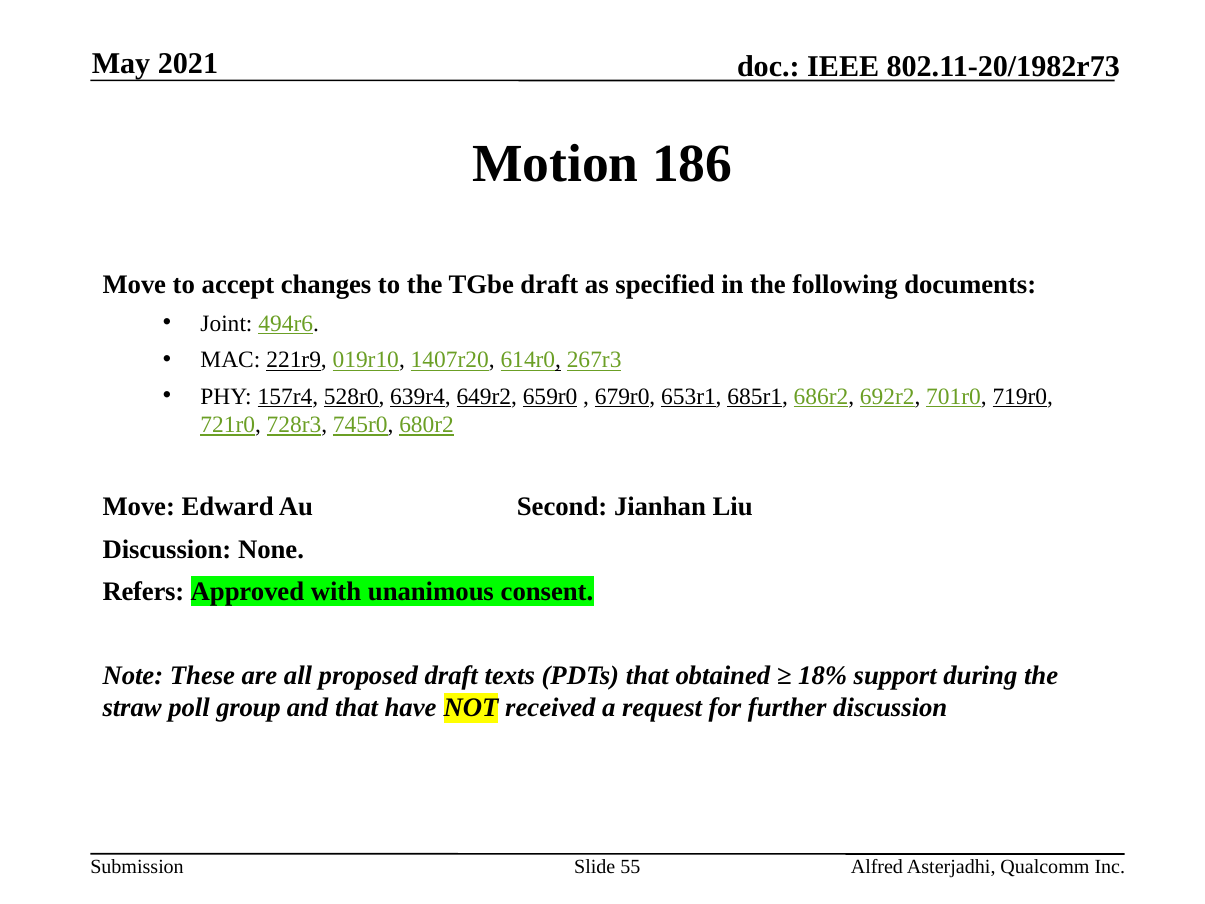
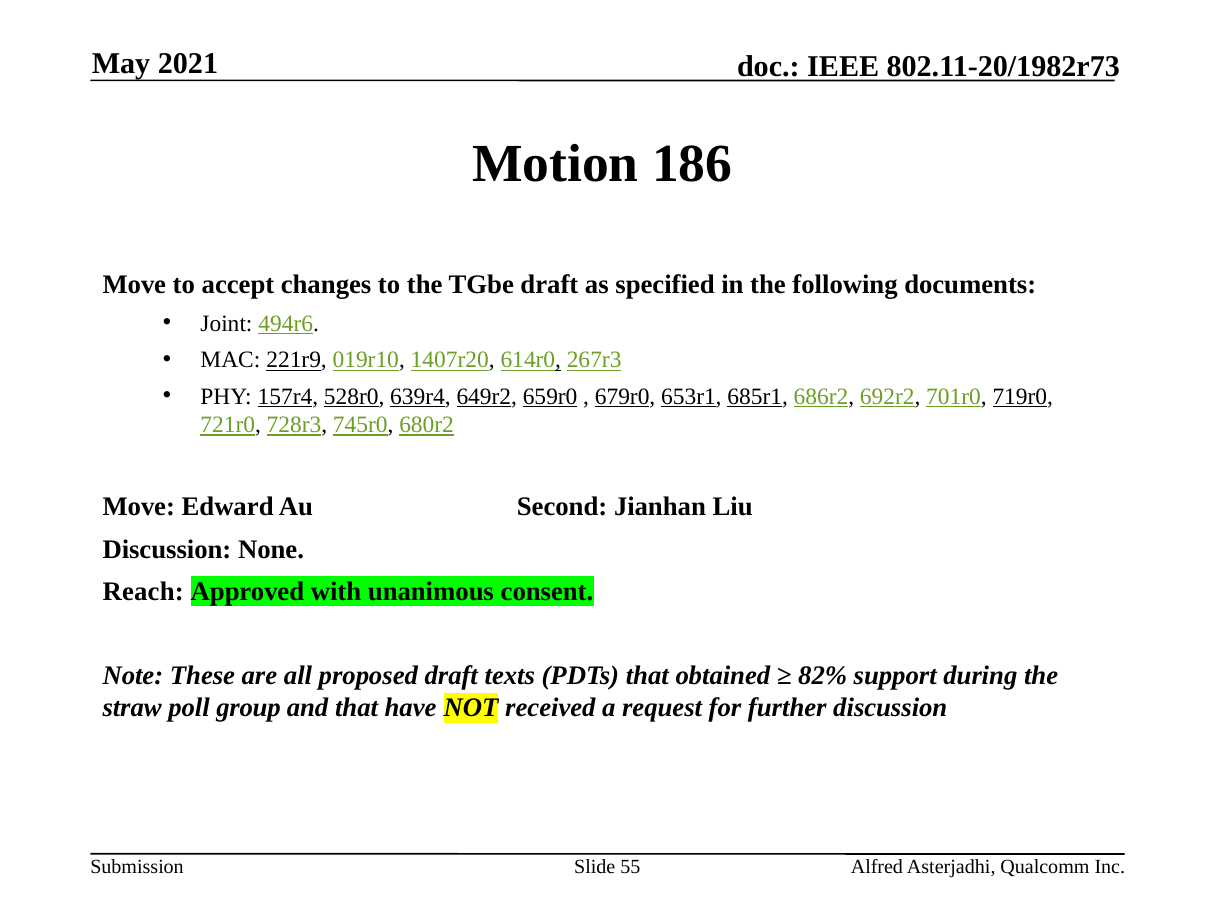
Refers: Refers -> Reach
18%: 18% -> 82%
